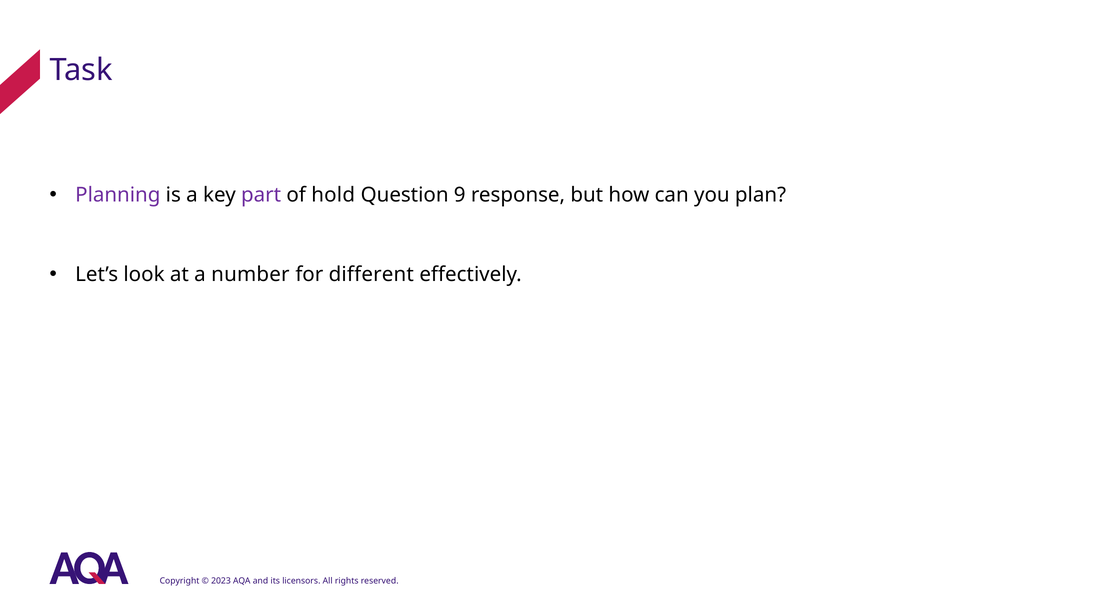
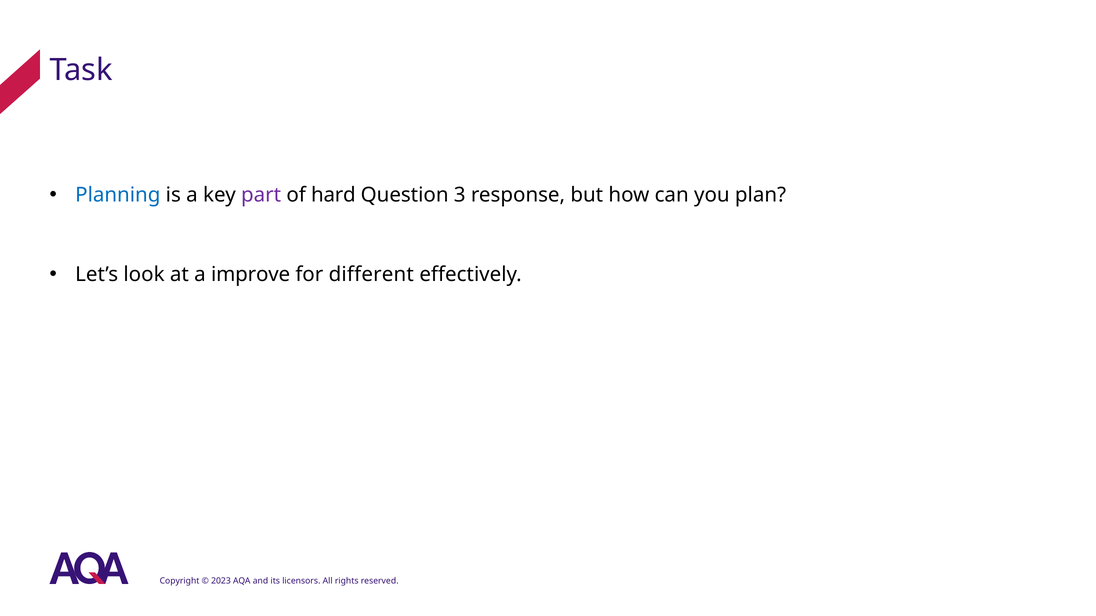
Planning colour: purple -> blue
hold: hold -> hard
9: 9 -> 3
number: number -> improve
